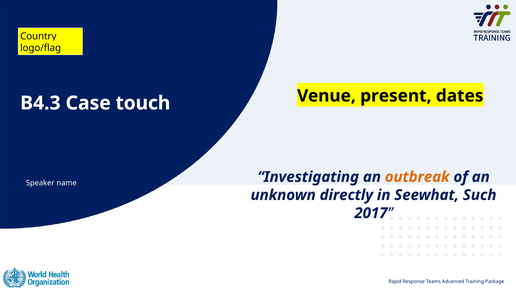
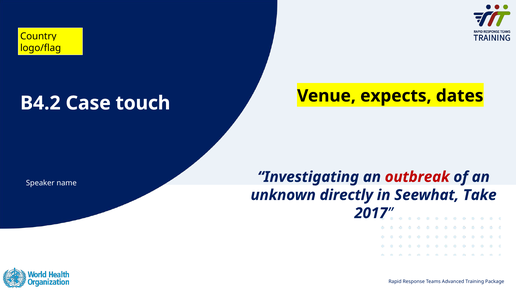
present: present -> expects
B4.3: B4.3 -> B4.2
outbreak colour: orange -> red
Such: Such -> Take
